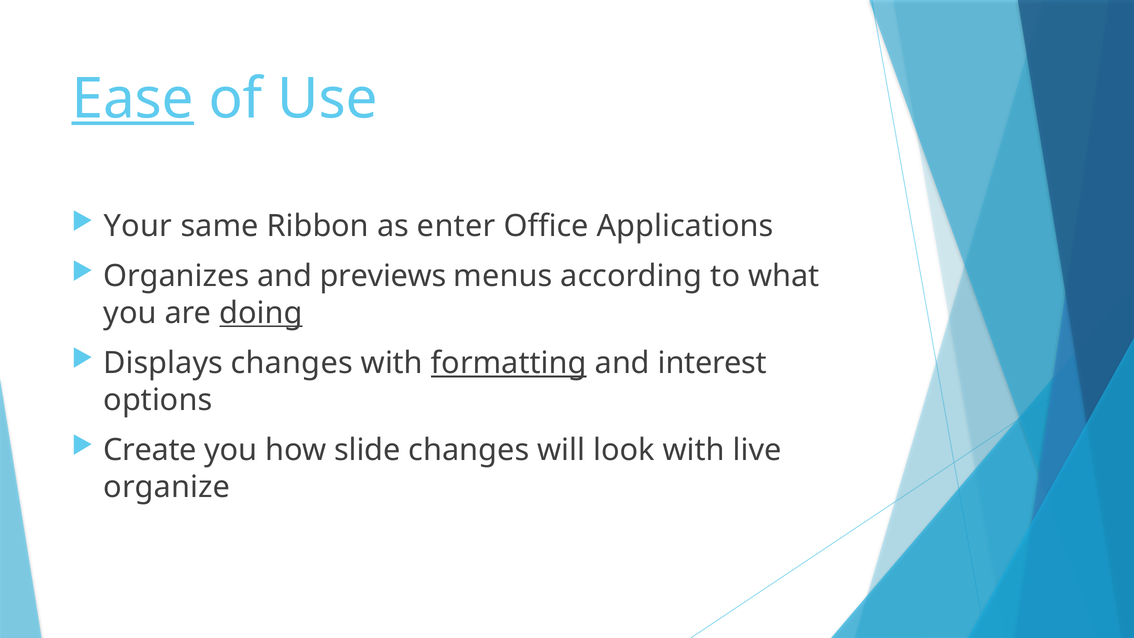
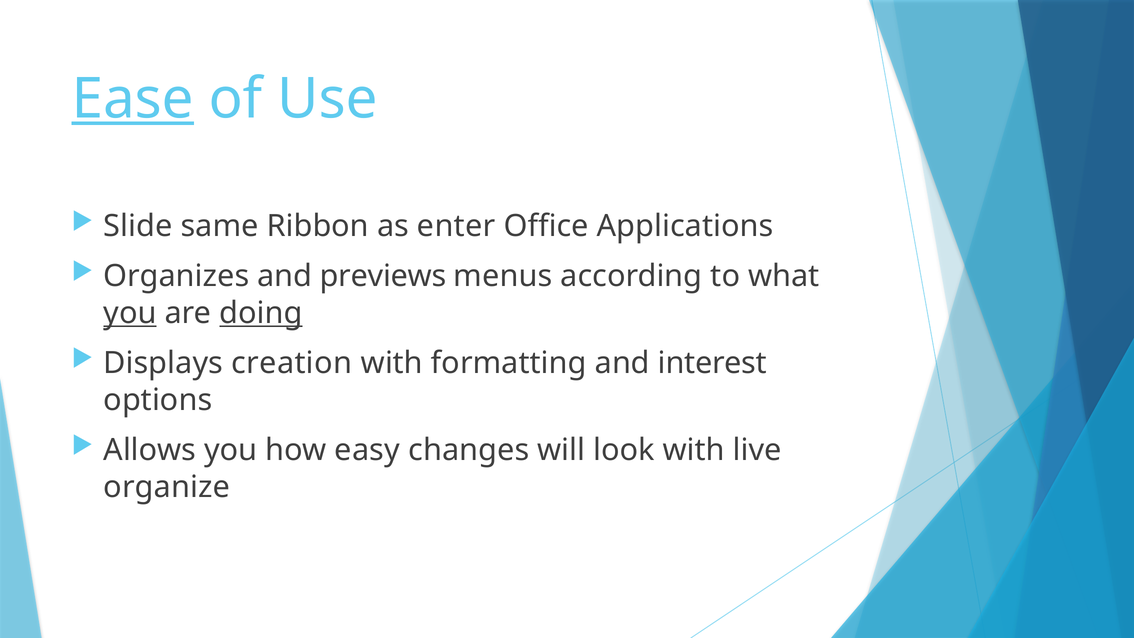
Your: Your -> Slide
you at (130, 313) underline: none -> present
Displays changes: changes -> creation
formatting underline: present -> none
Create: Create -> Allows
slide: slide -> easy
